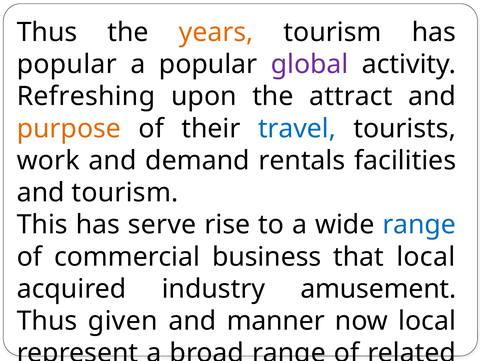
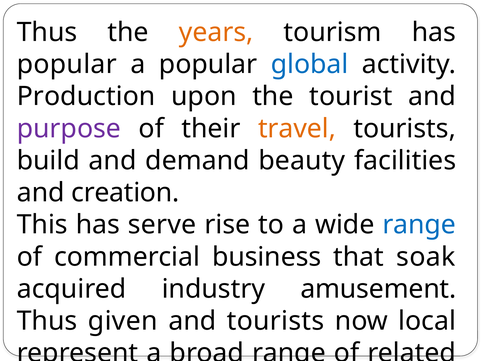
global colour: purple -> blue
Refreshing: Refreshing -> Production
attract: attract -> tourist
purpose colour: orange -> purple
travel colour: blue -> orange
work: work -> build
rentals: rentals -> beauty
and tourism: tourism -> creation
that local: local -> soak
and manner: manner -> tourists
